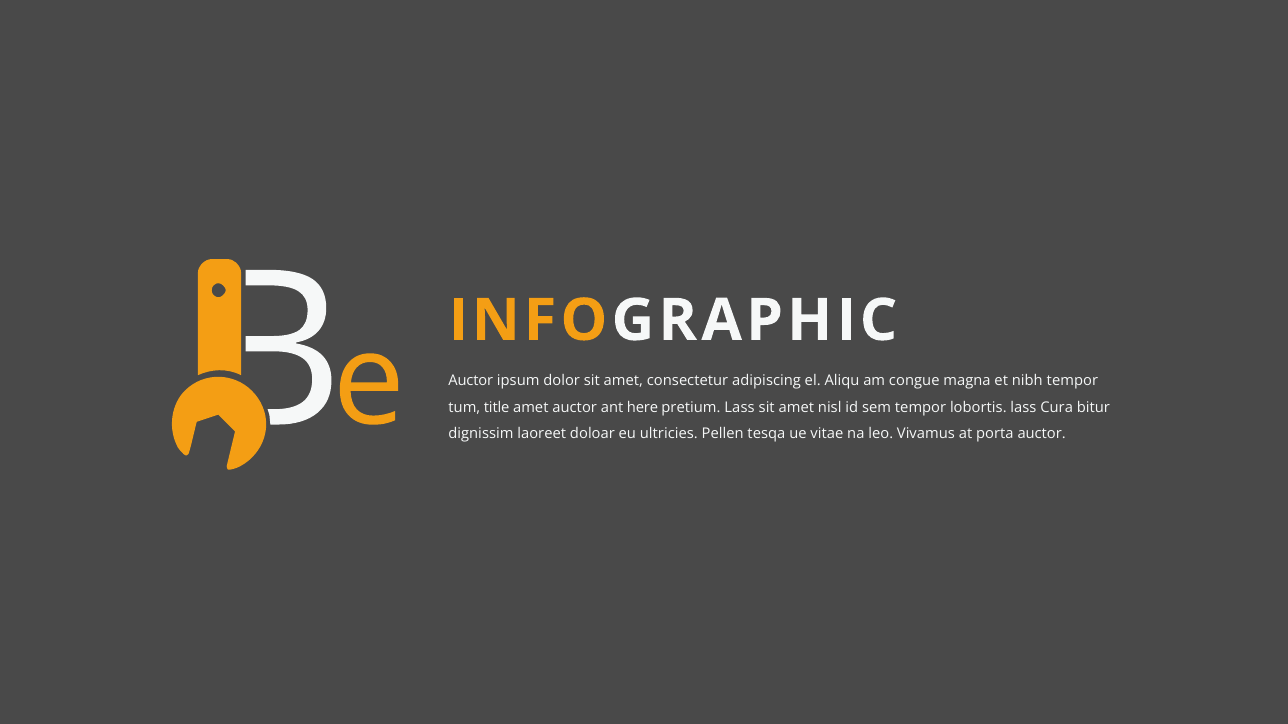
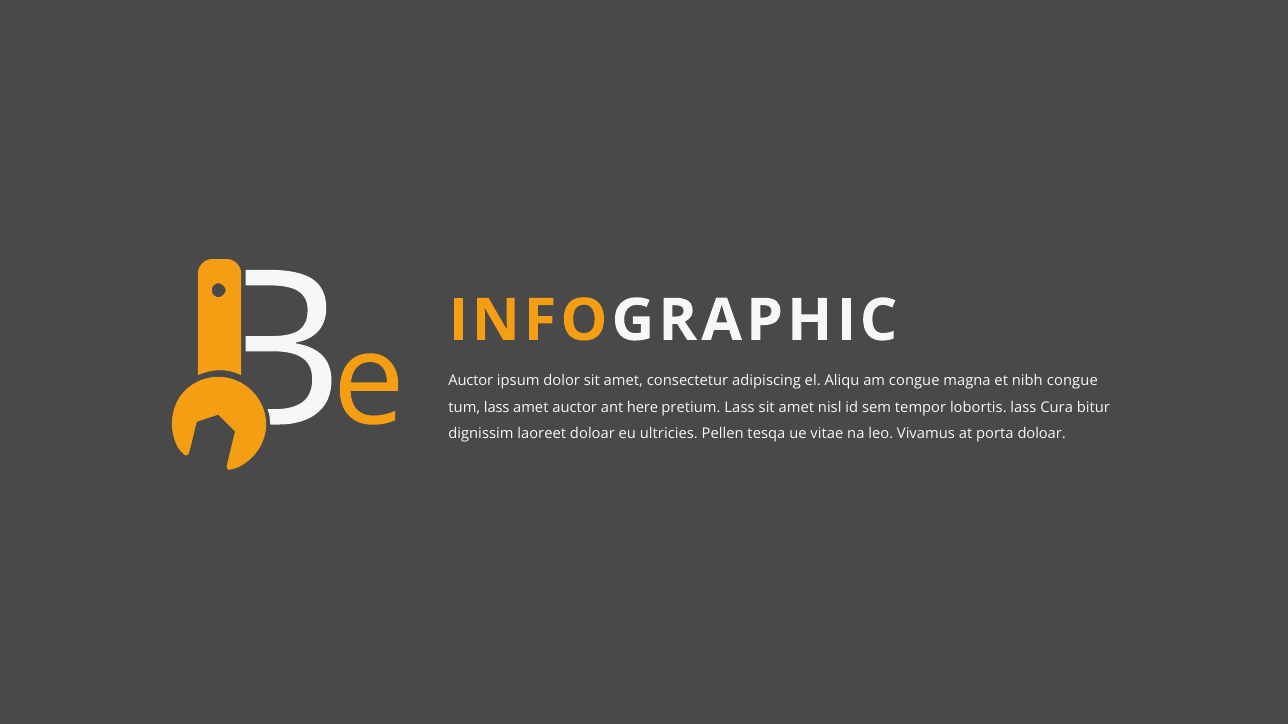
nibh tempor: tempor -> congue
tum title: title -> lass
porta auctor: auctor -> doloar
